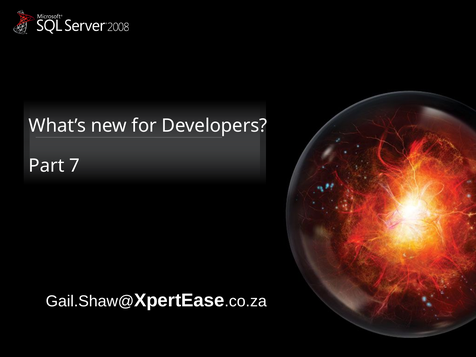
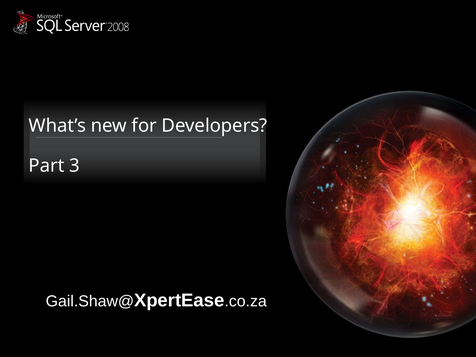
7: 7 -> 3
